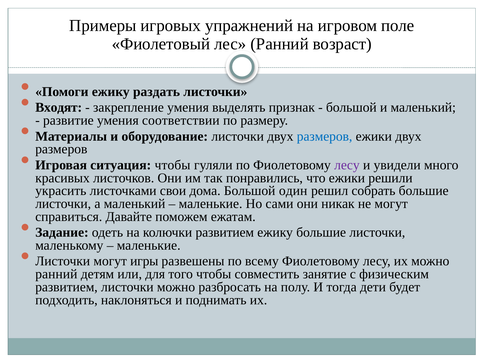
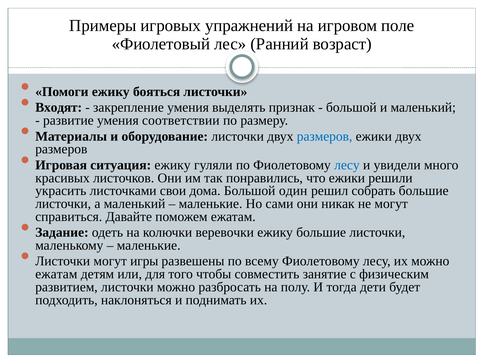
раздать: раздать -> бояться
ситуация чтобы: чтобы -> ежику
лесу at (347, 165) colour: purple -> blue
колючки развитием: развитием -> веревочки
ранний at (56, 274): ранний -> ежатам
